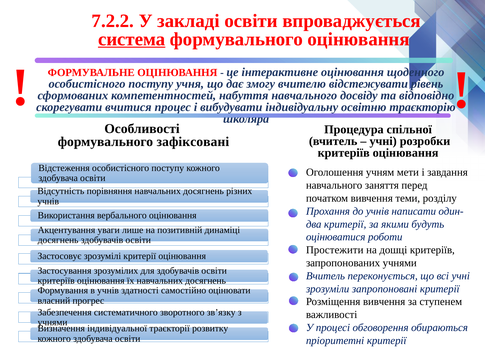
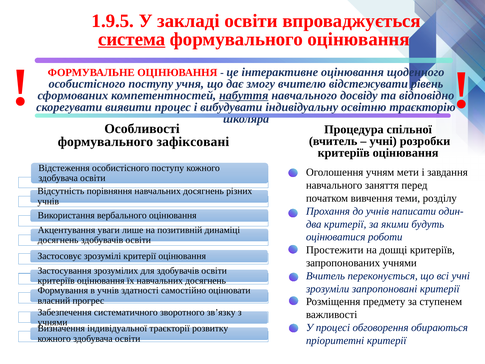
7.2.2: 7.2.2 -> 1.9.5
набуття underline: none -> present
вчитися: вчитися -> виявити
Розміщення вивчення: вивчення -> предмету
